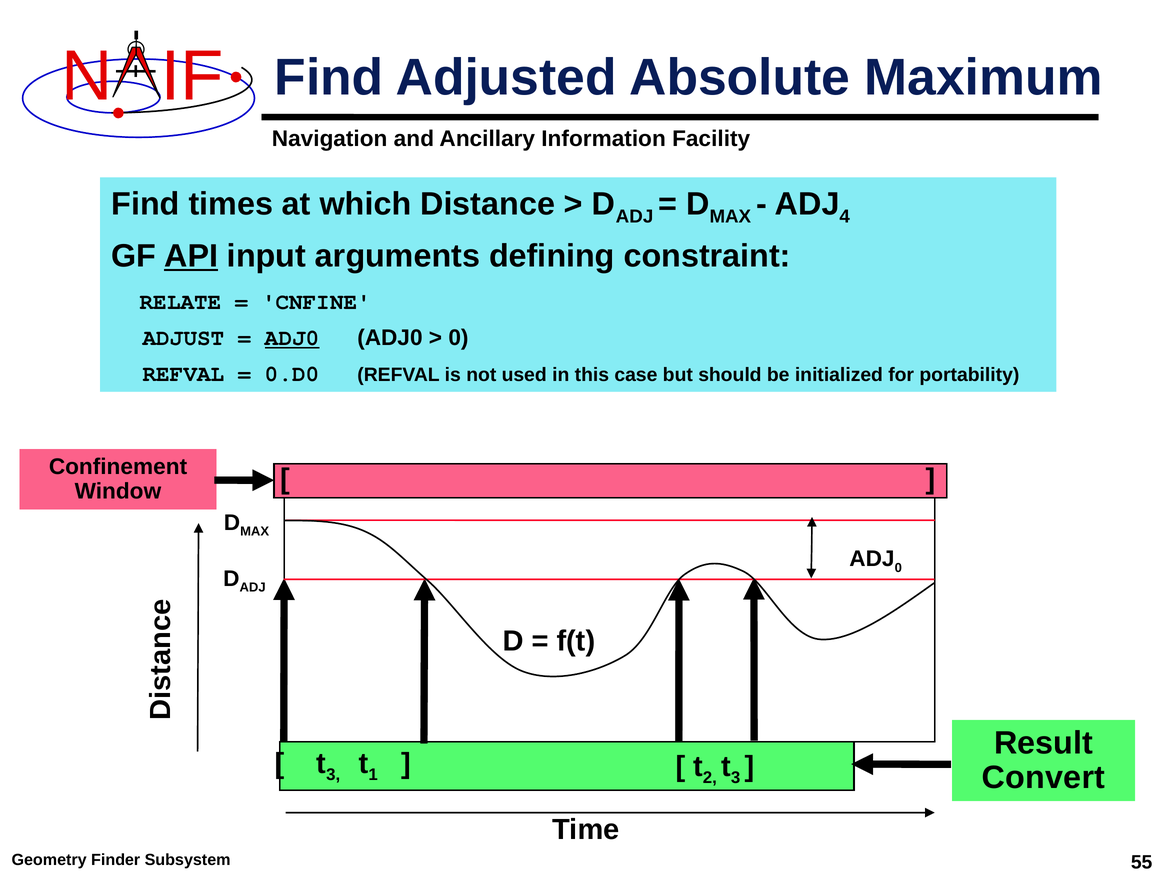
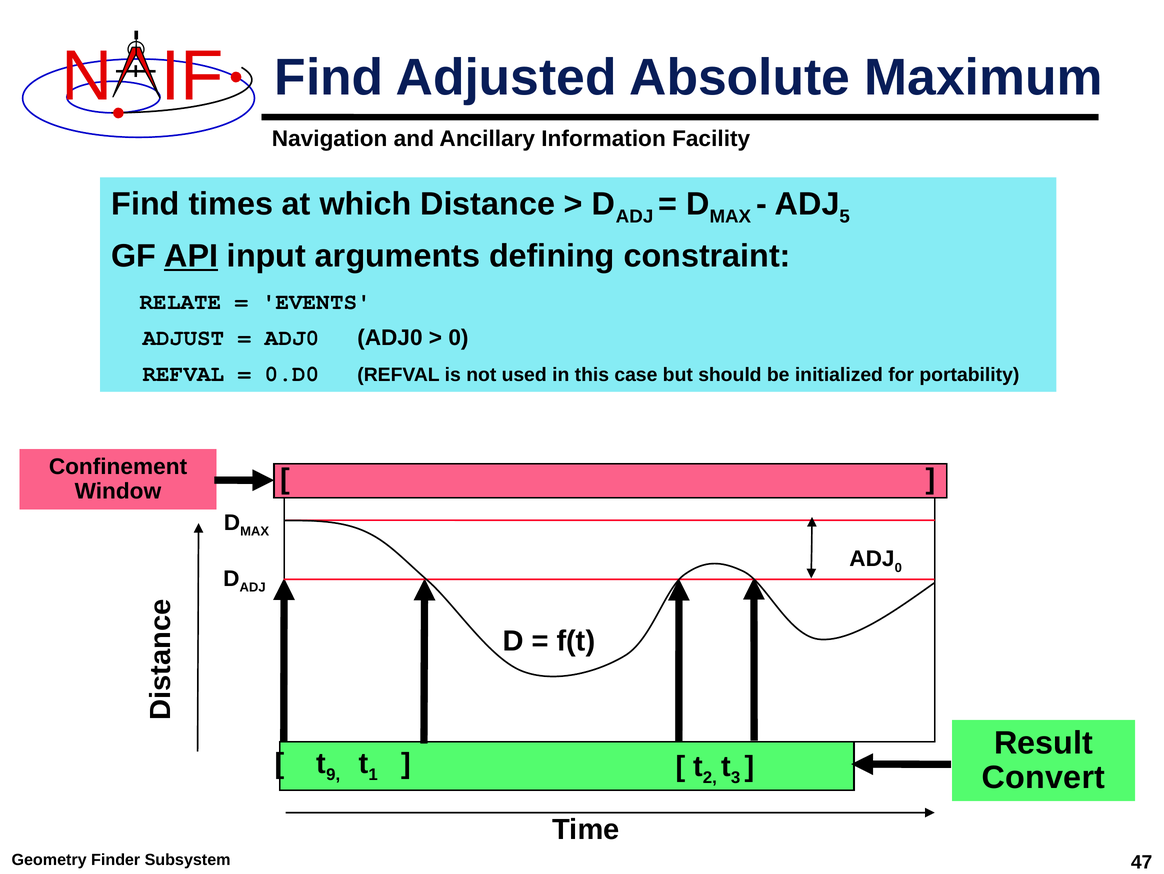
4: 4 -> 5
CNFINE: CNFINE -> EVENTS
ADJ0 at (292, 338) underline: present -> none
3 at (333, 774): 3 -> 9
55: 55 -> 47
